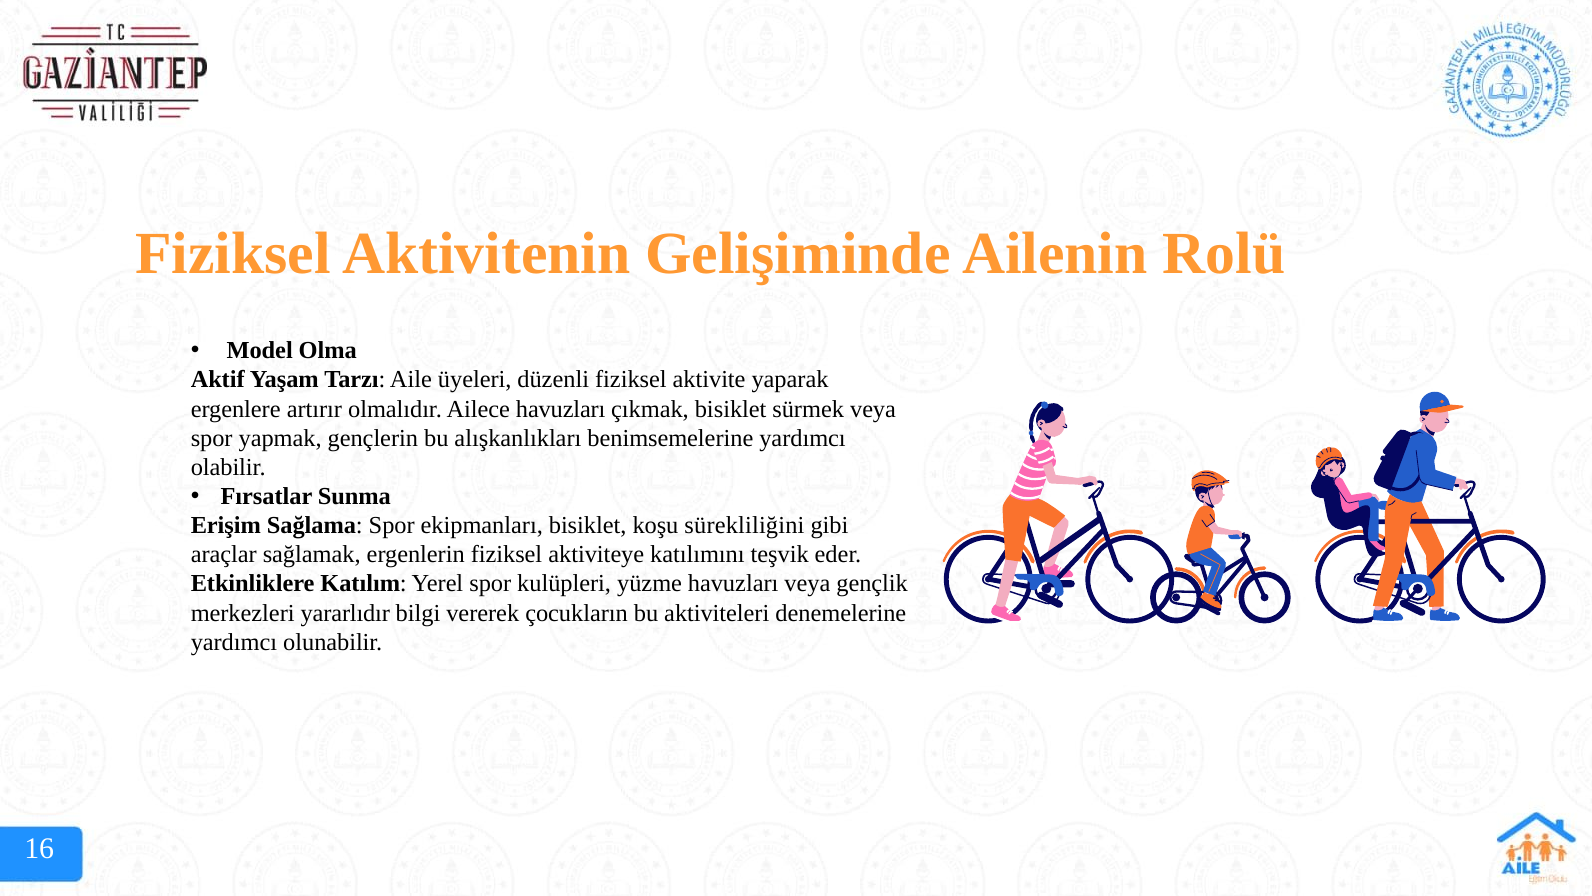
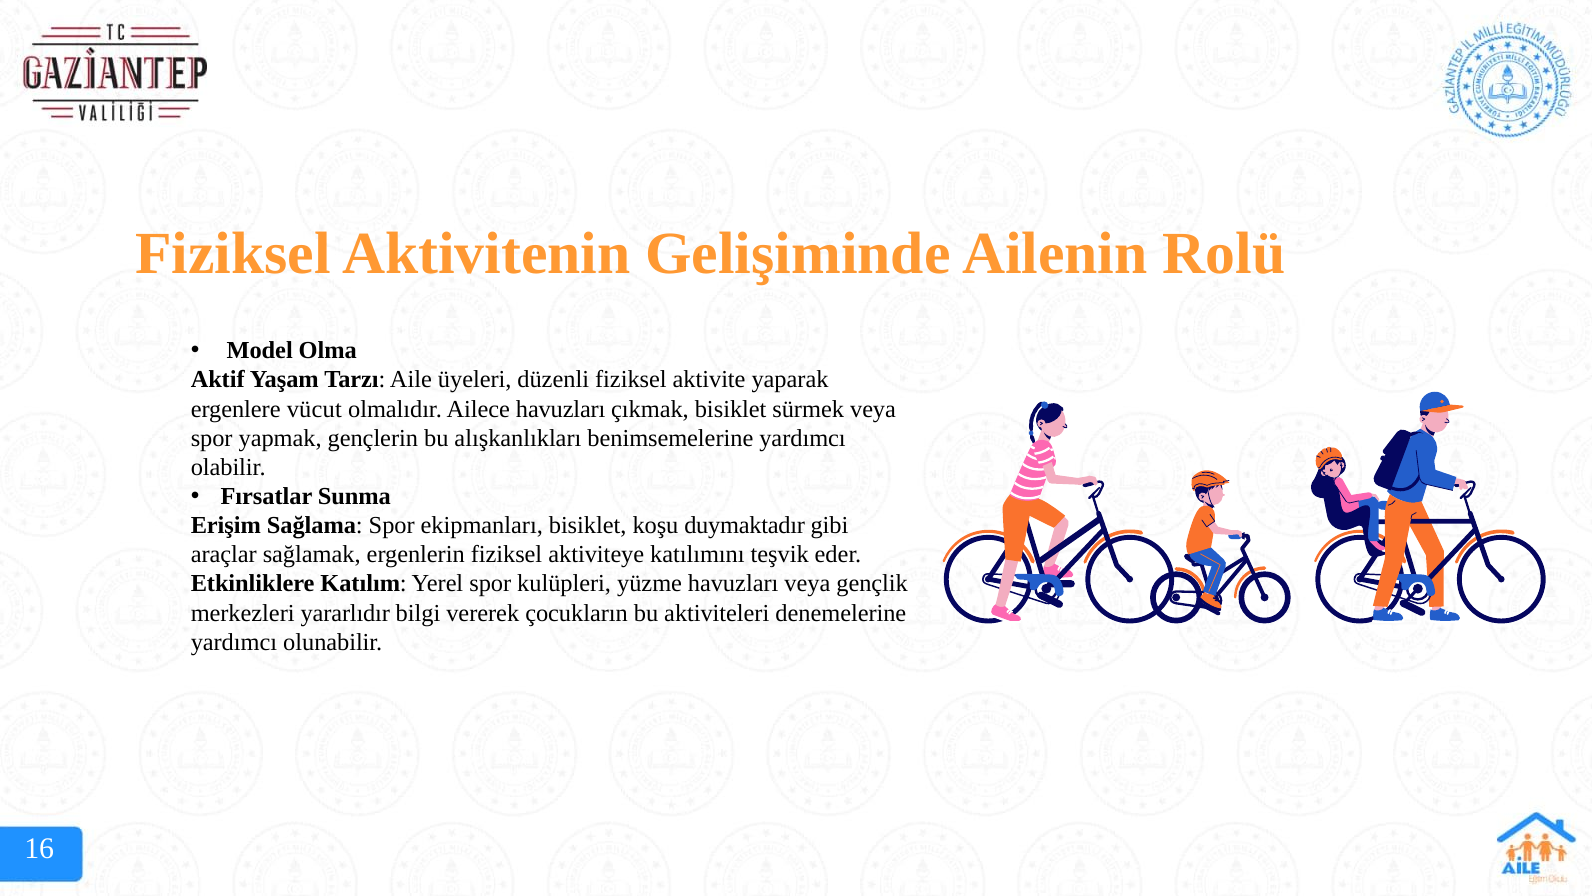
artırır: artırır -> vücut
sürekliliğini: sürekliliğini -> duymaktadır
